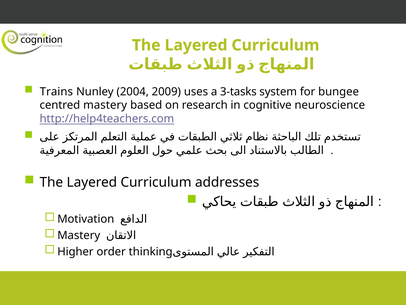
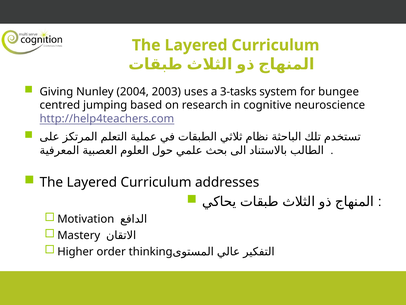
Trains: Trains -> Giving
2009: 2009 -> 2003
centred mastery: mastery -> jumping
